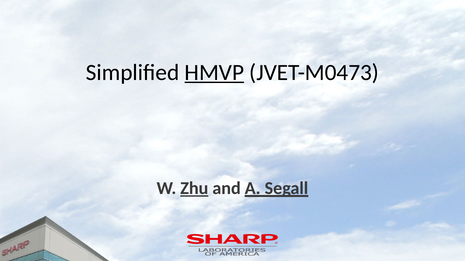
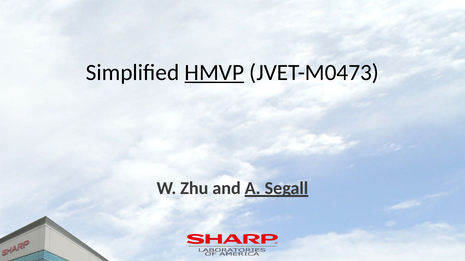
Zhu underline: present -> none
